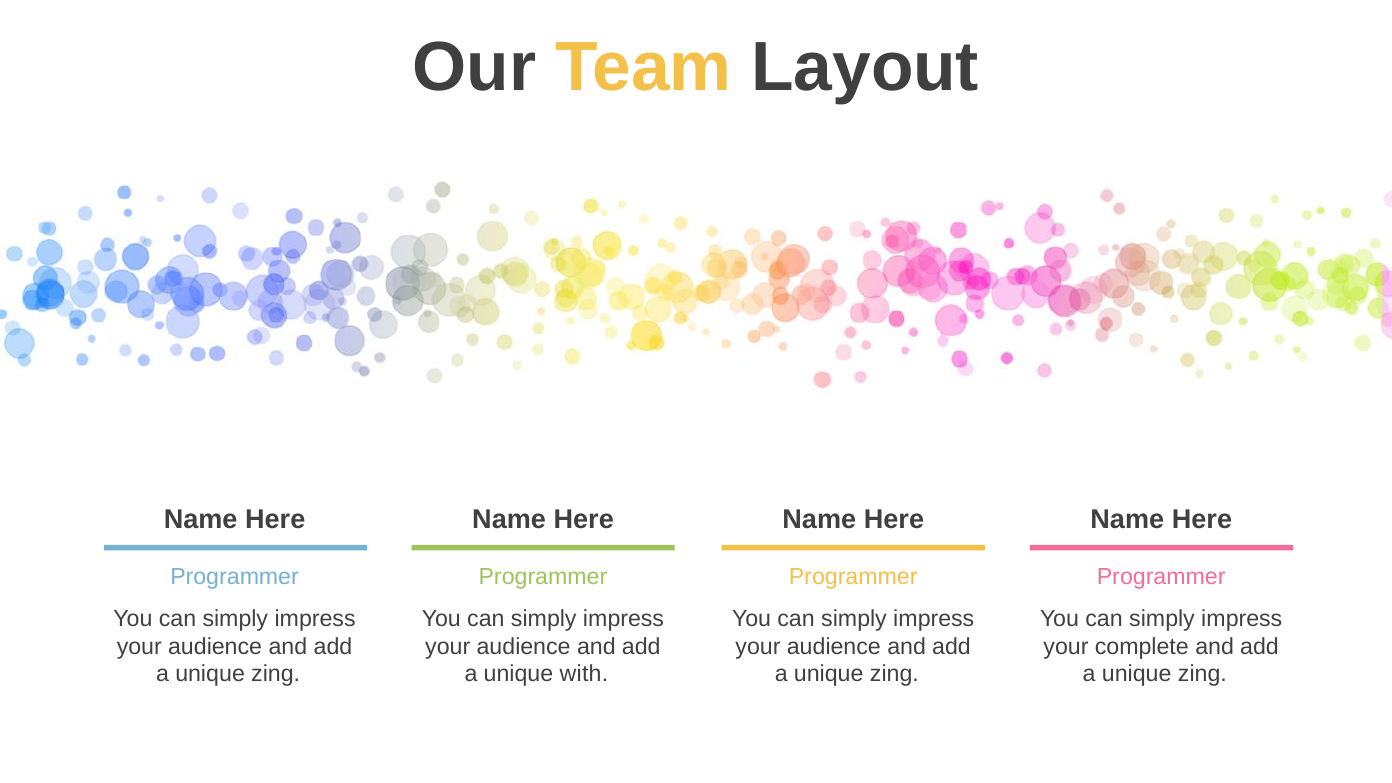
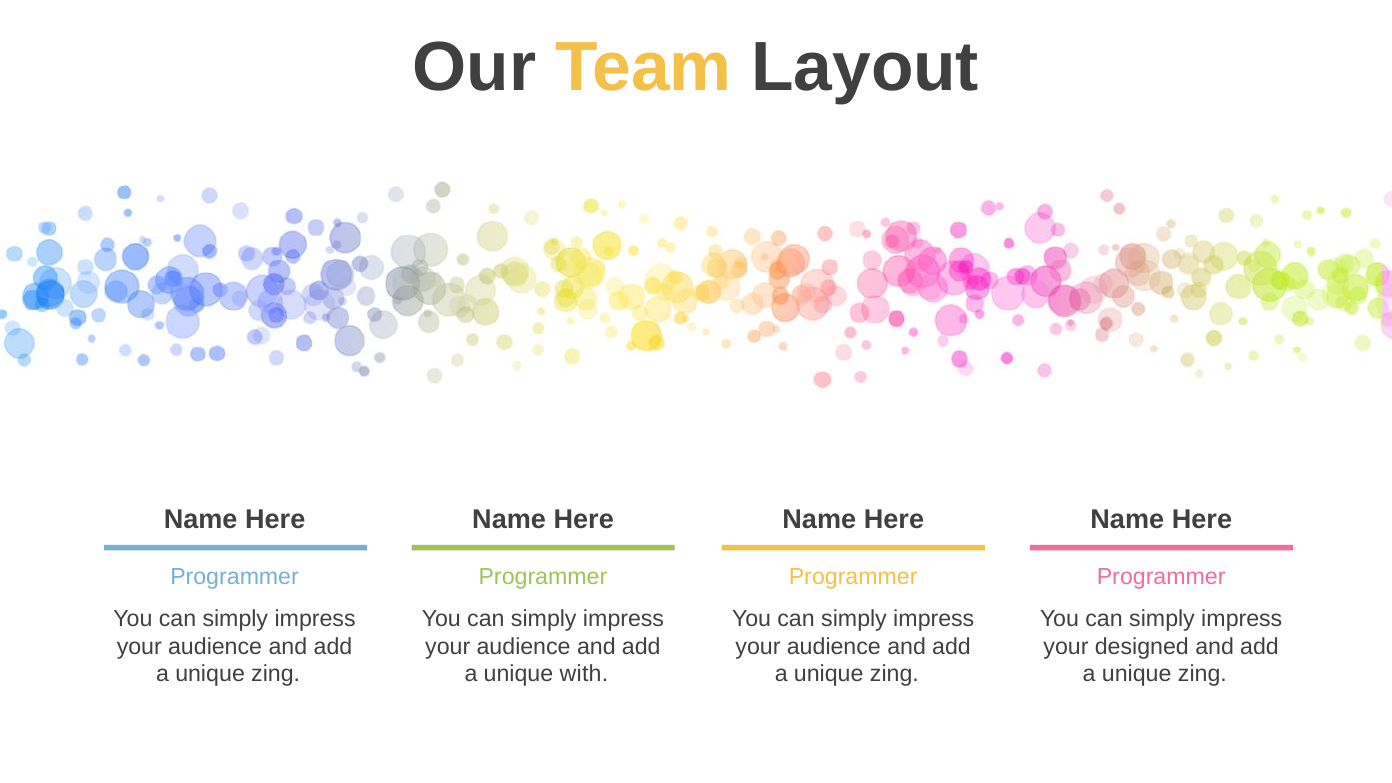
complete: complete -> designed
